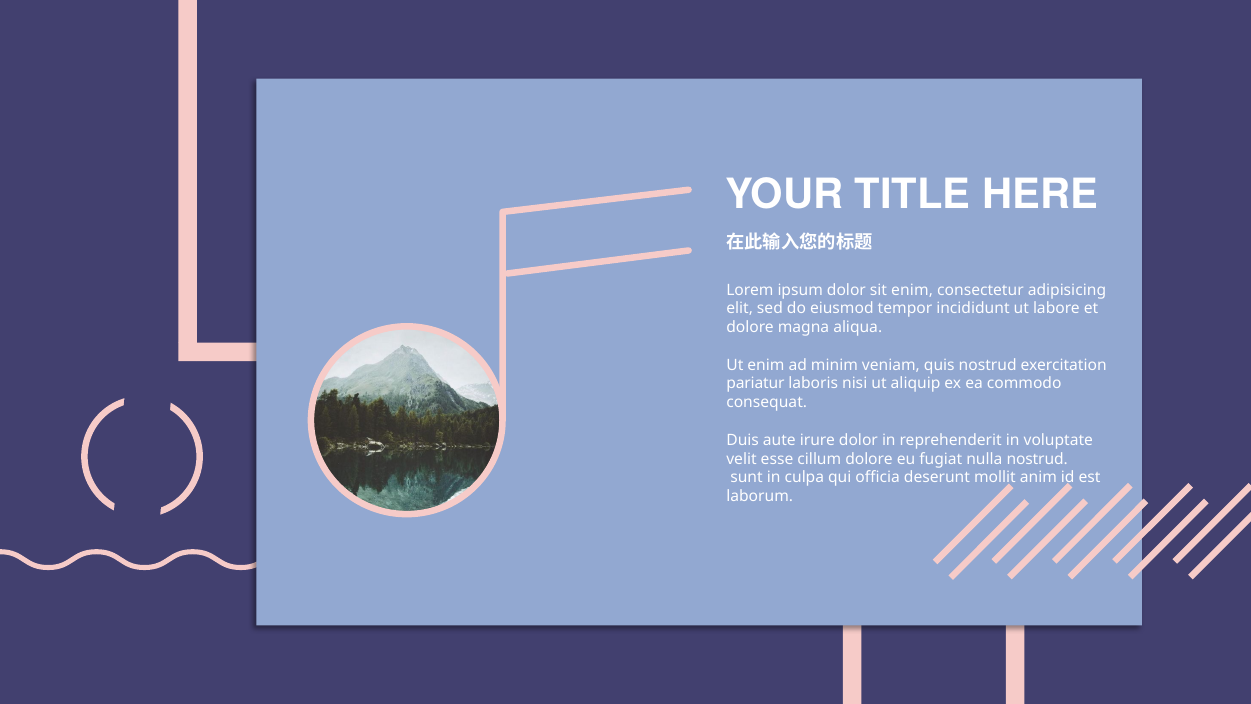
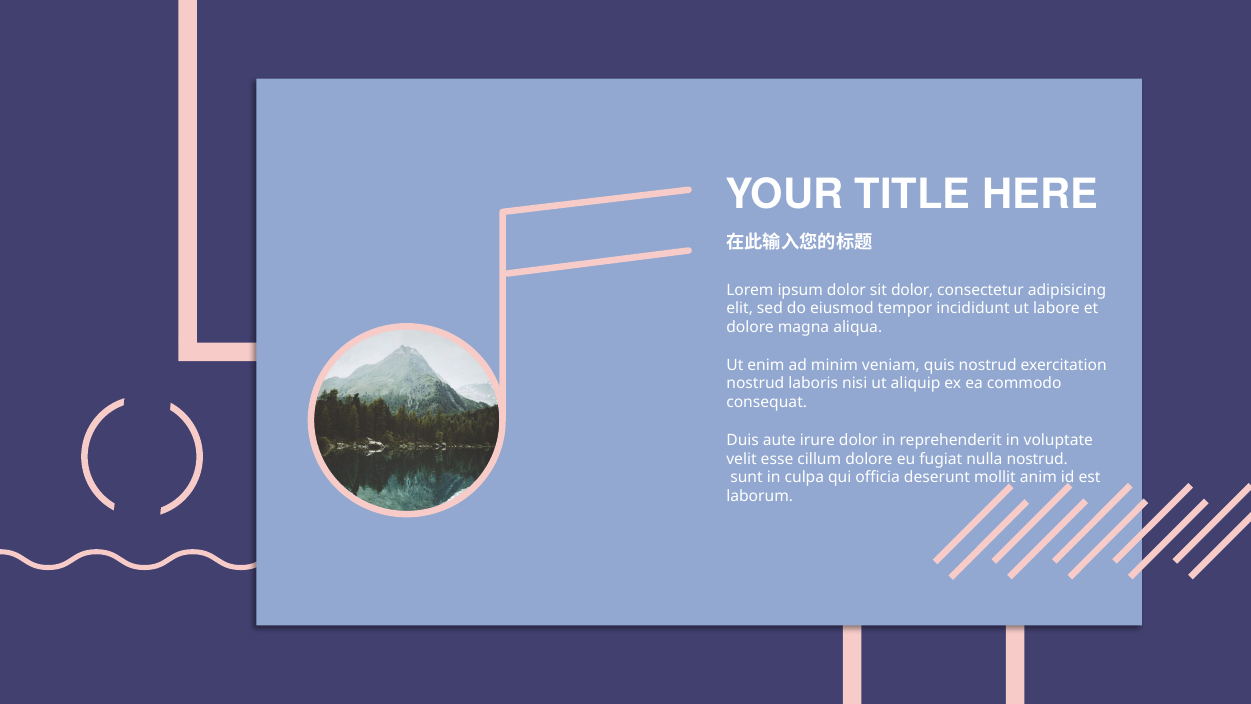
sit enim: enim -> dolor
pariatur at (755, 384): pariatur -> nostrud
